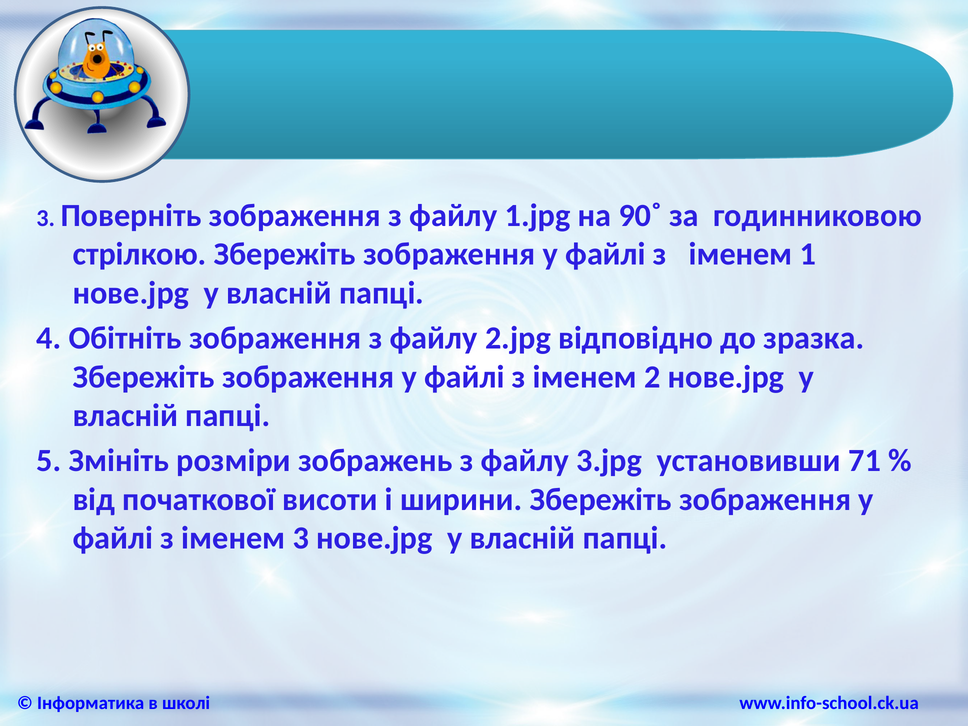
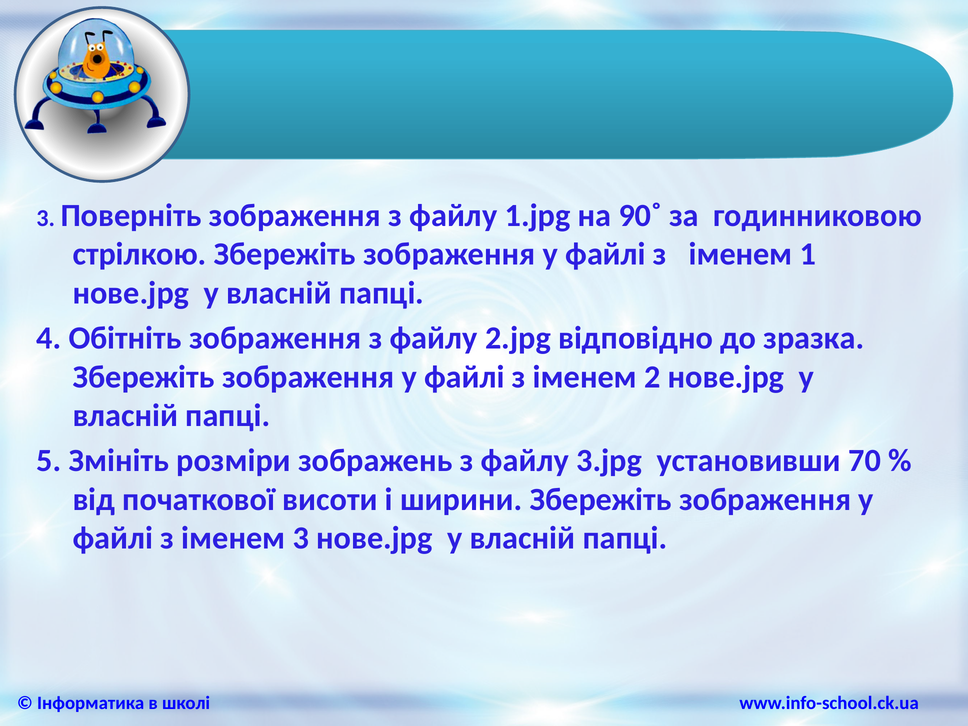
71: 71 -> 70
